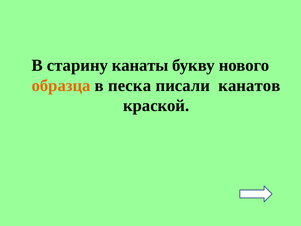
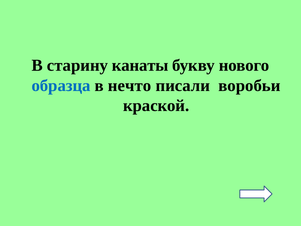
образца colour: orange -> blue
песка: песка -> нечто
канатов: канатов -> воробьи
